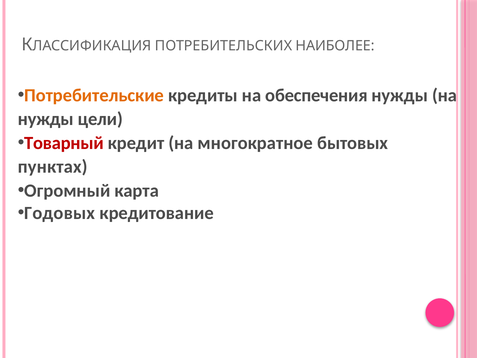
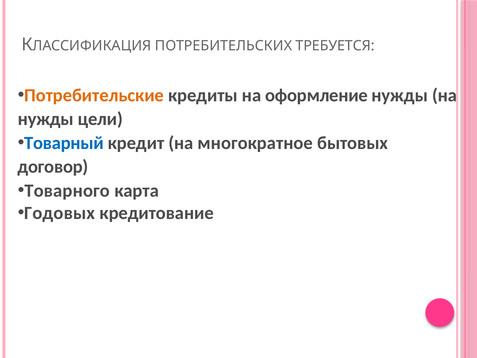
НАИБОЛЕЕ: НАИБОЛЕЕ -> ТРЕБУЕТСЯ
обеспечения: обеспечения -> оформление
Товарный colour: red -> blue
пунктах: пунктах -> договор
Огромный: Огромный -> Товарного
